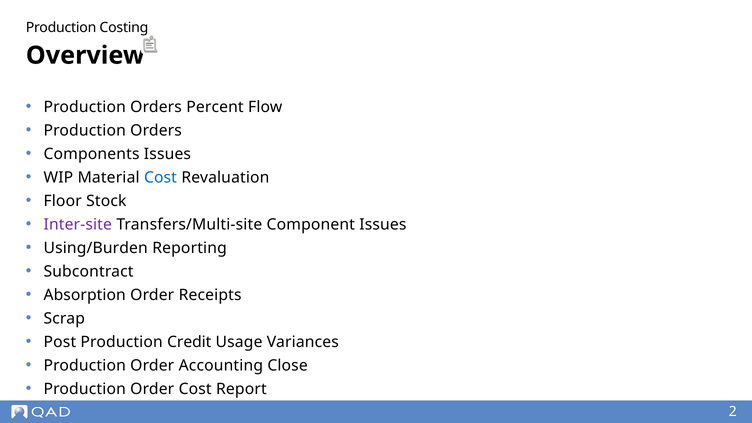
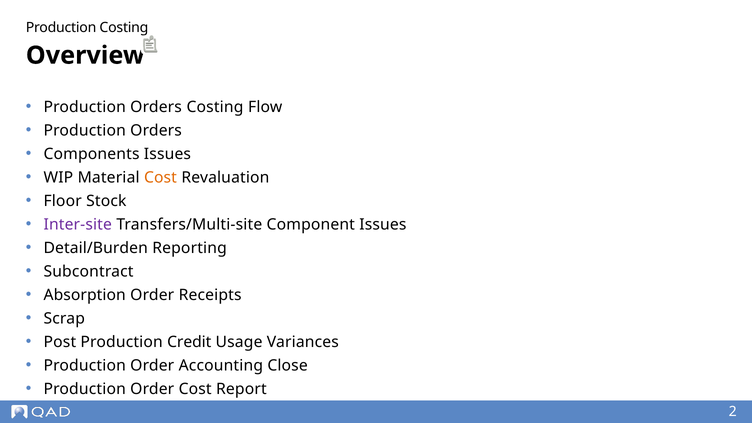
Orders Percent: Percent -> Costing
Cost at (160, 177) colour: blue -> orange
Using/Burden: Using/Burden -> Detail/Burden
